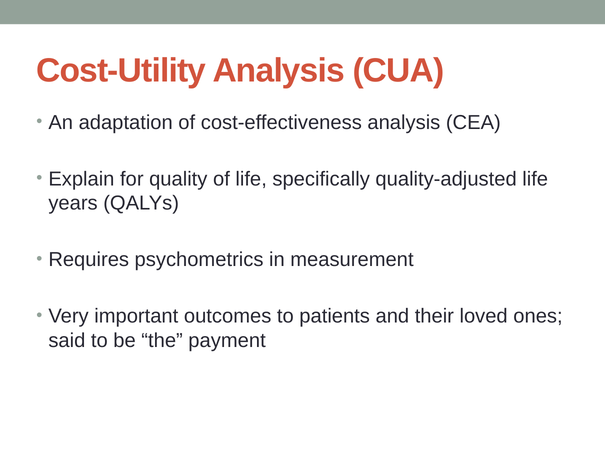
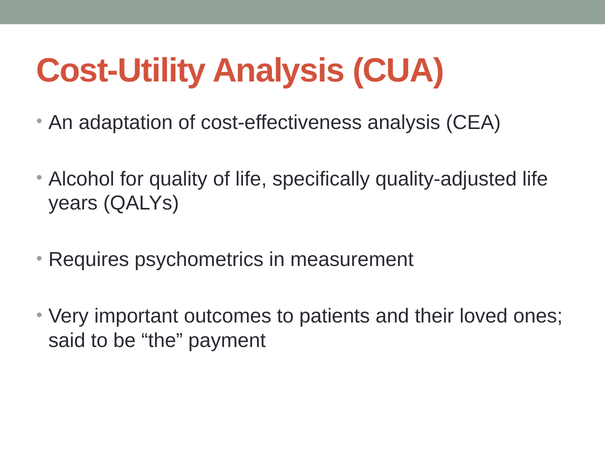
Explain: Explain -> Alcohol
